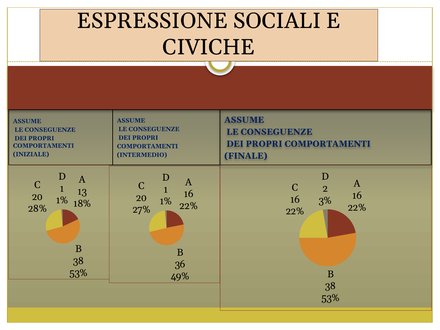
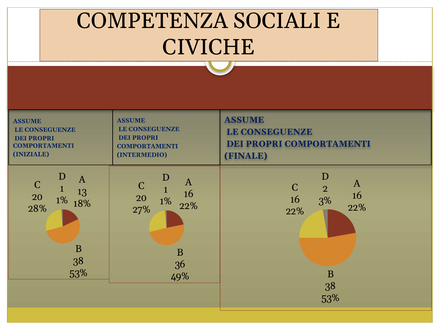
ESPRESSIONE: ESPRESSIONE -> COMPETENZA
